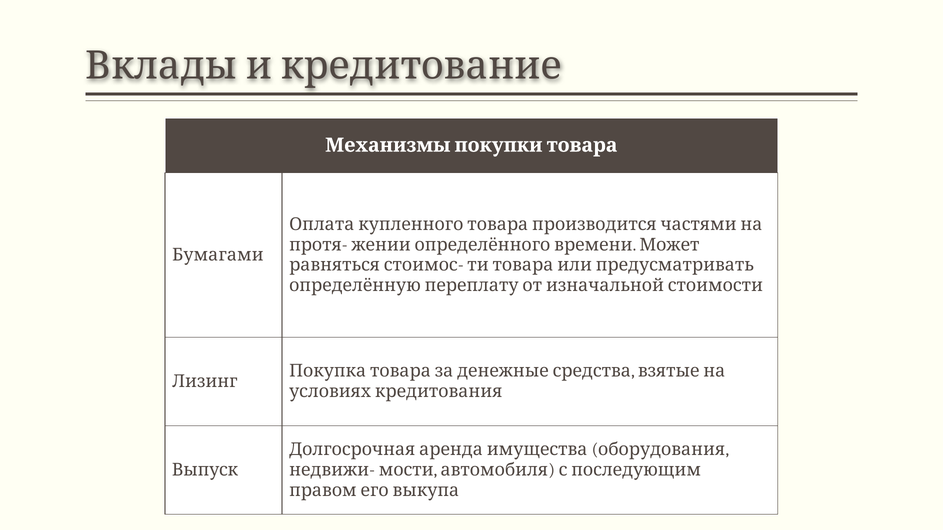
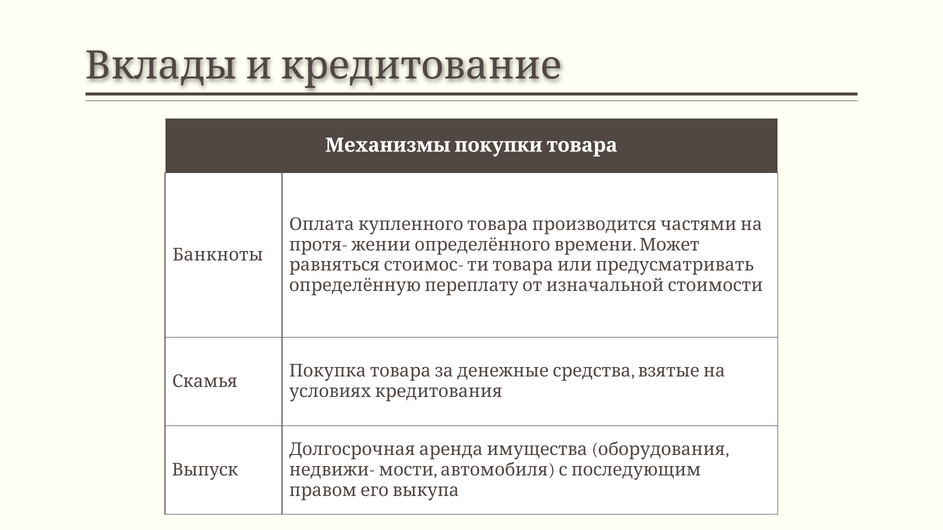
Бумагами: Бумагами -> Банкноты
Лизинг: Лизинг -> Скамья
